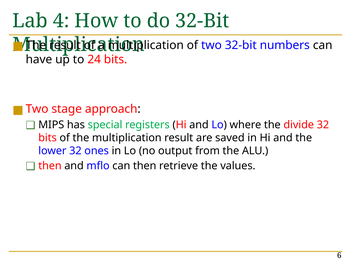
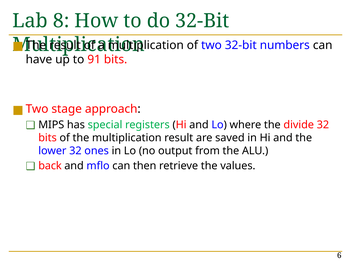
4: 4 -> 8
24: 24 -> 91
then at (50, 166): then -> back
